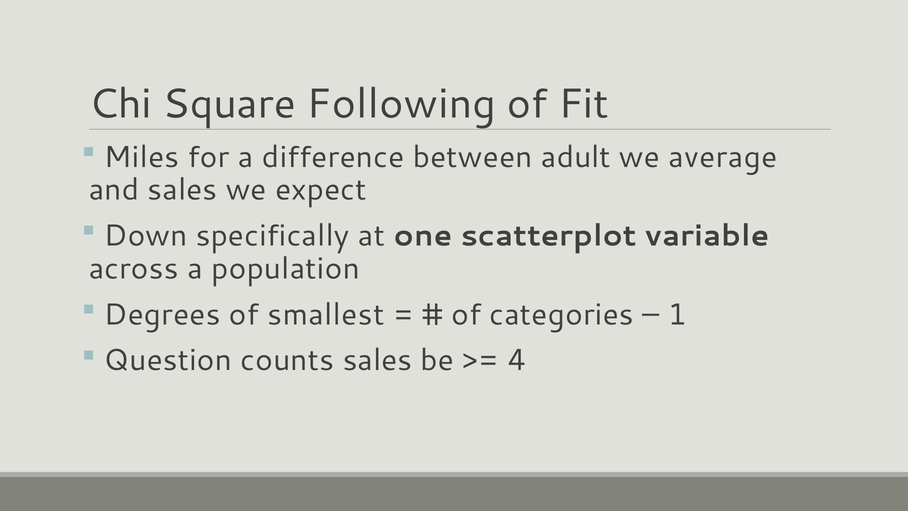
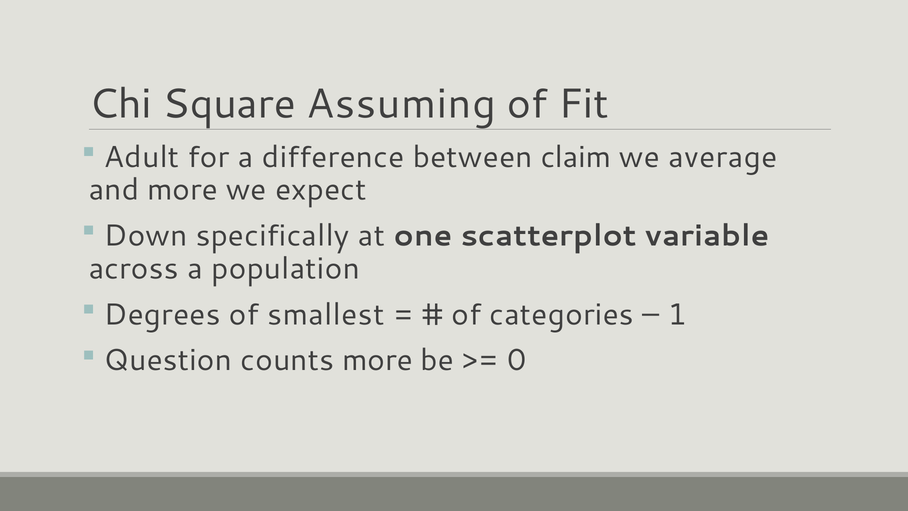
Following: Following -> Assuming
Miles: Miles -> Adult
adult: adult -> claim
and sales: sales -> more
counts sales: sales -> more
4: 4 -> 0
